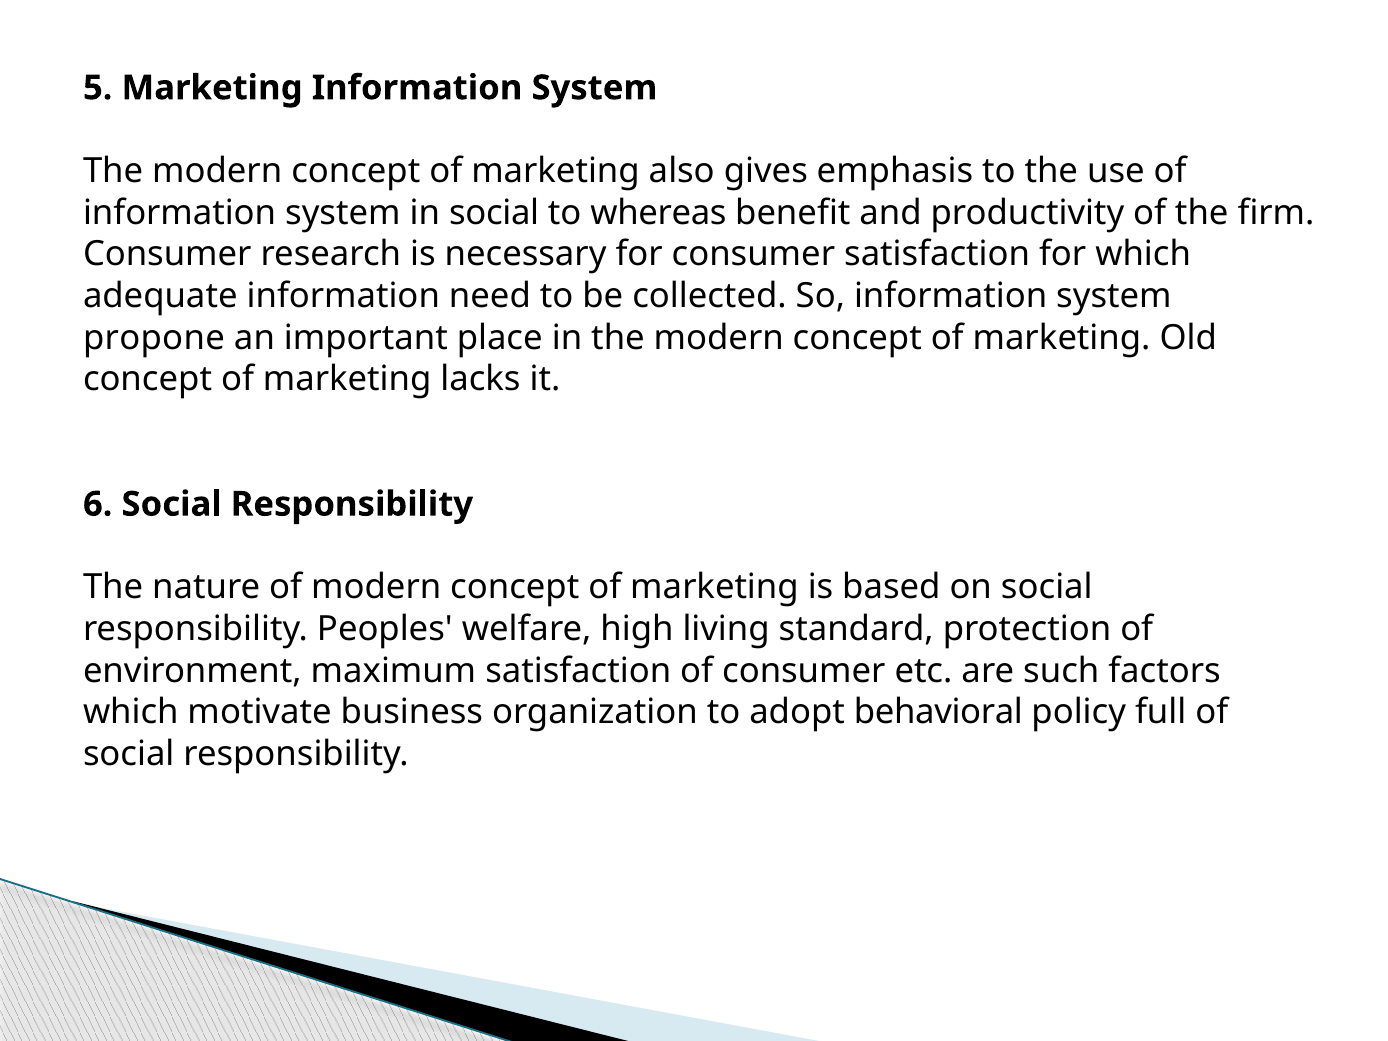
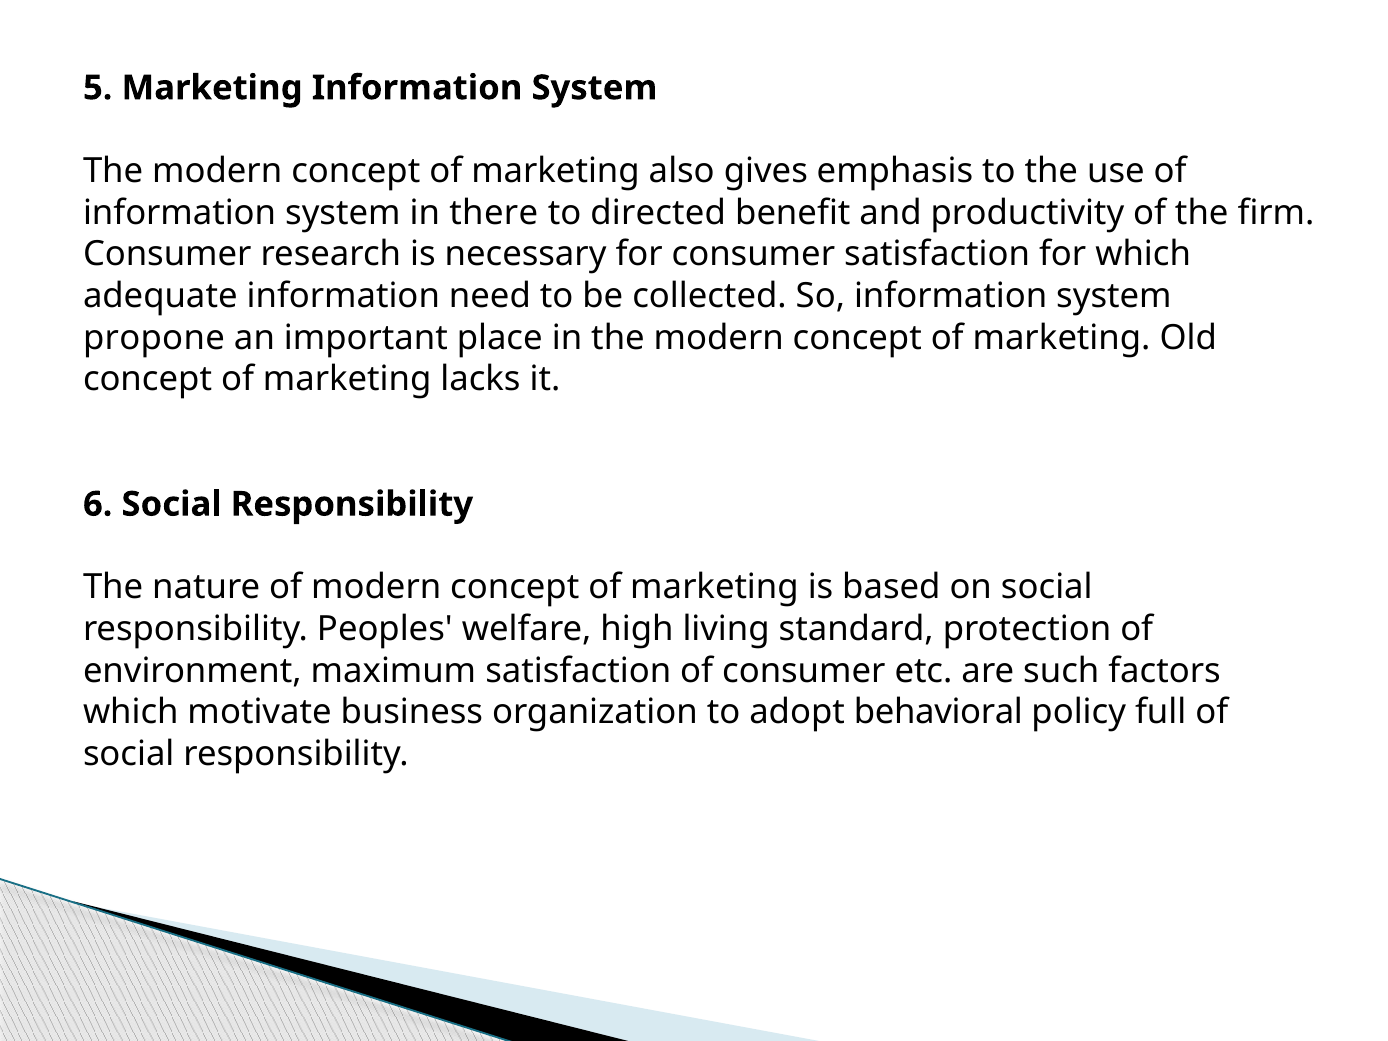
in social: social -> there
whereas: whereas -> directed
